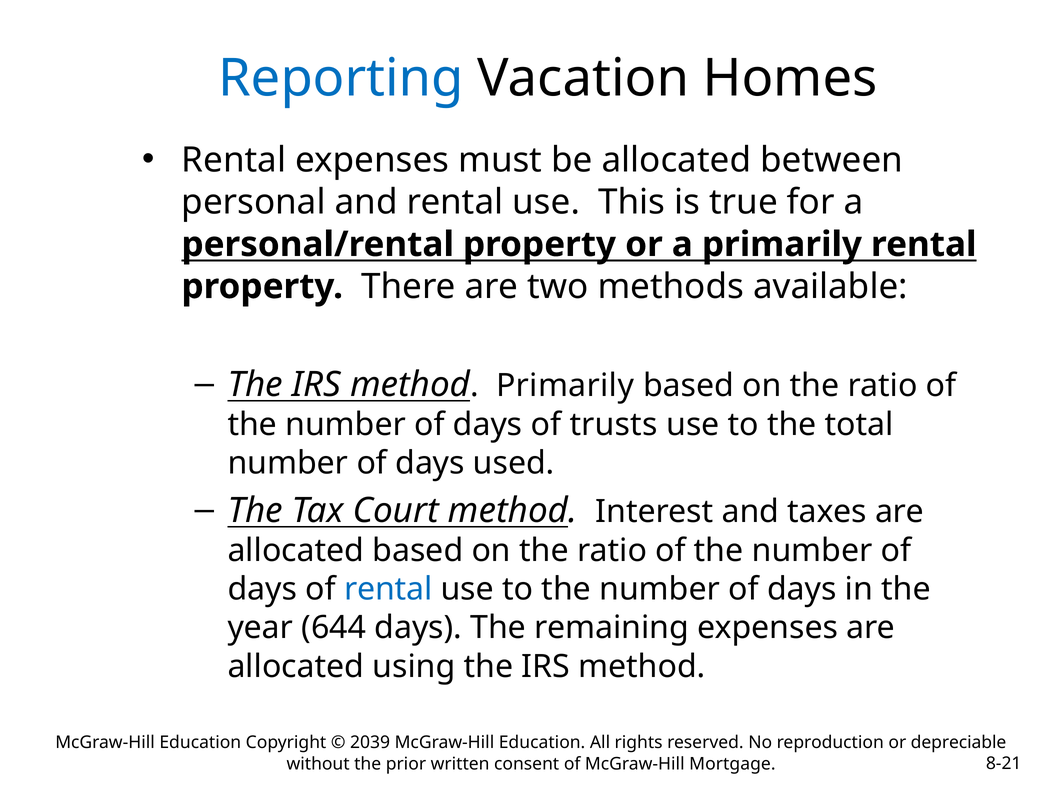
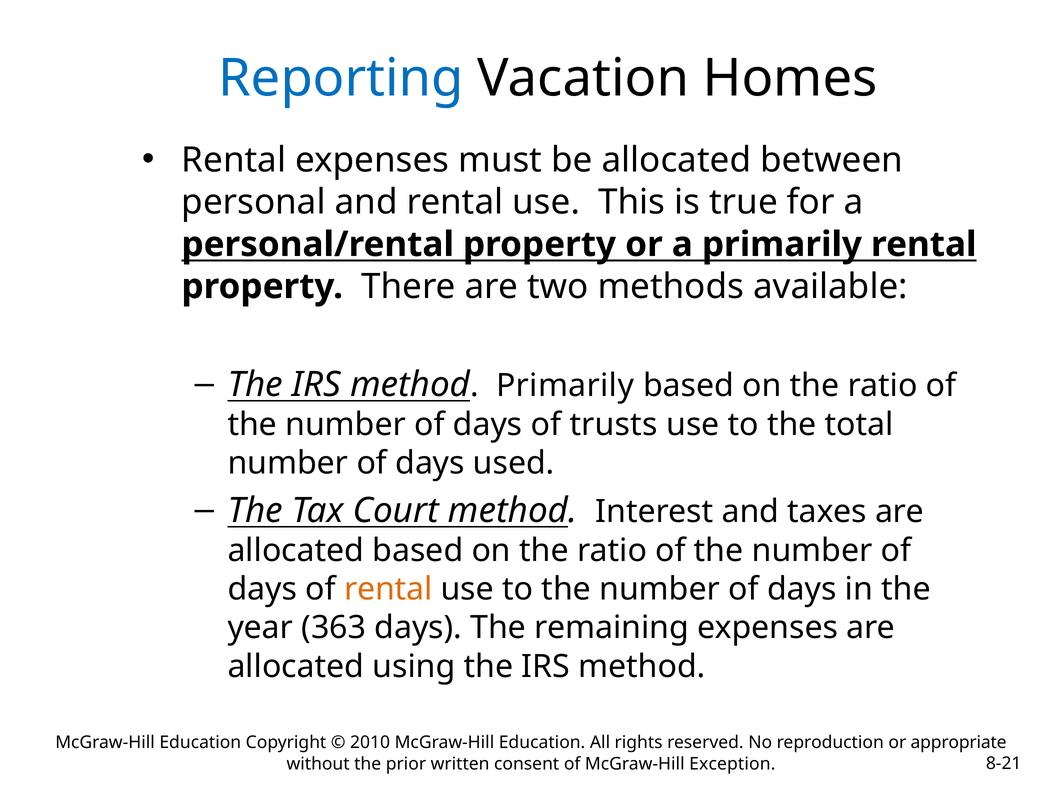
rental at (388, 589) colour: blue -> orange
644: 644 -> 363
2039: 2039 -> 2010
depreciable: depreciable -> appropriate
Mortgage: Mortgage -> Exception
